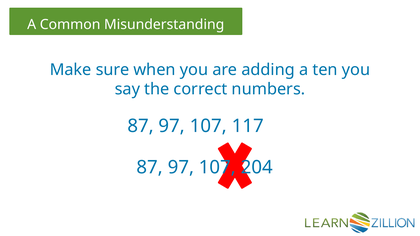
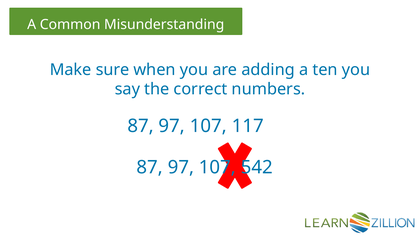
204: 204 -> 542
